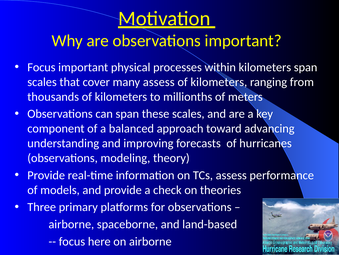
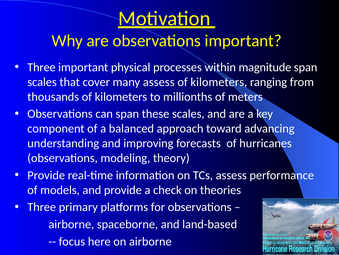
Focus at (41, 67): Focus -> Three
within kilometers: kilometers -> magnitude
